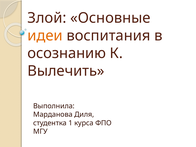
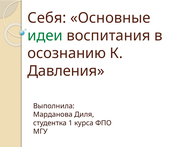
Злой: Злой -> Себя
идеи colour: orange -> green
Вылечить: Вылечить -> Давления
